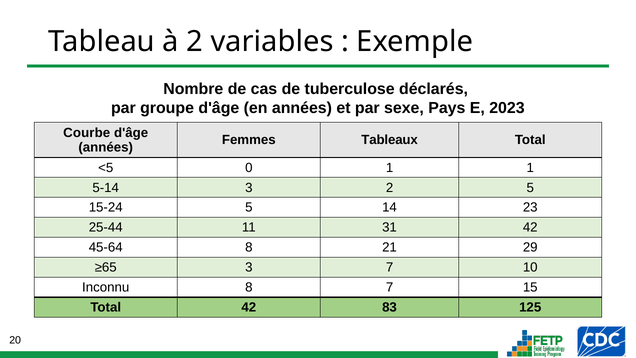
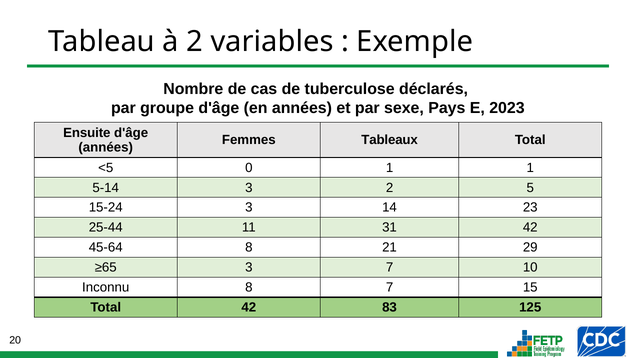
Courbe: Courbe -> Ensuite
15-24 5: 5 -> 3
